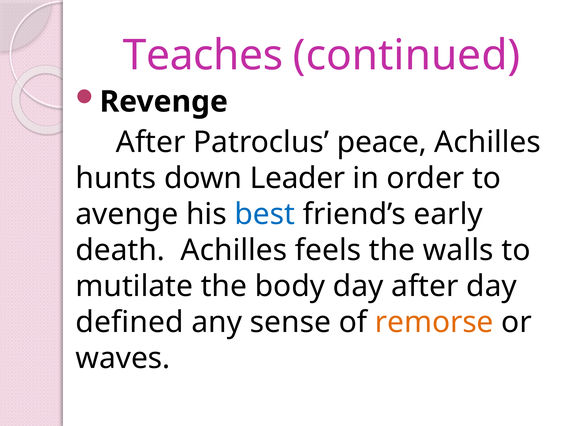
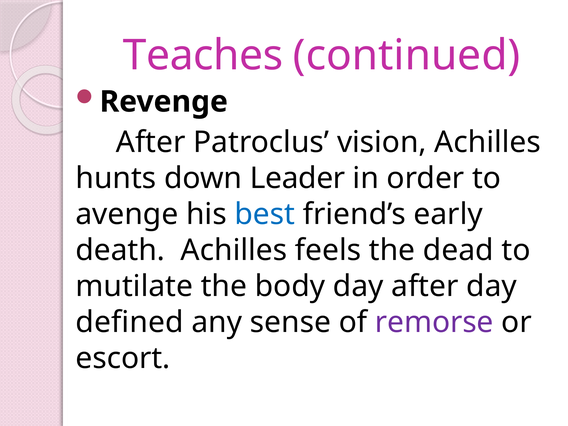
peace: peace -> vision
walls: walls -> dead
remorse colour: orange -> purple
waves: waves -> escort
